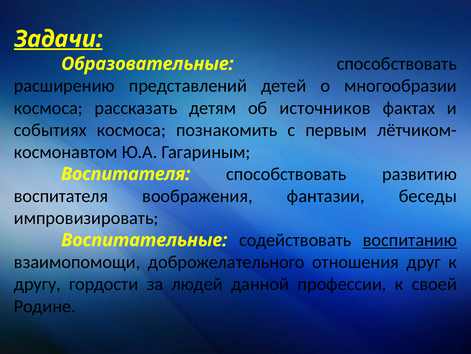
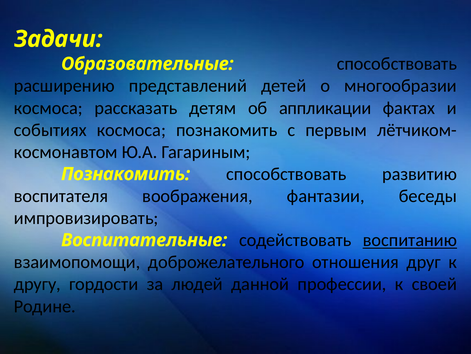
Задачи underline: present -> none
источников: источников -> аппликации
Воспитателя at (126, 174): Воспитателя -> Познакомить
